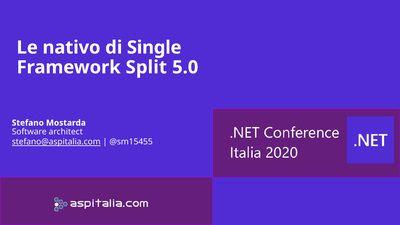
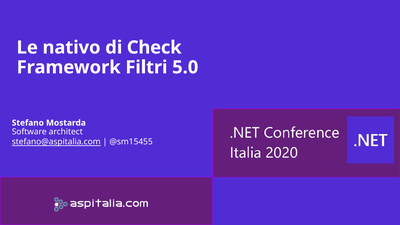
Single: Single -> Check
Split: Split -> Filtri
